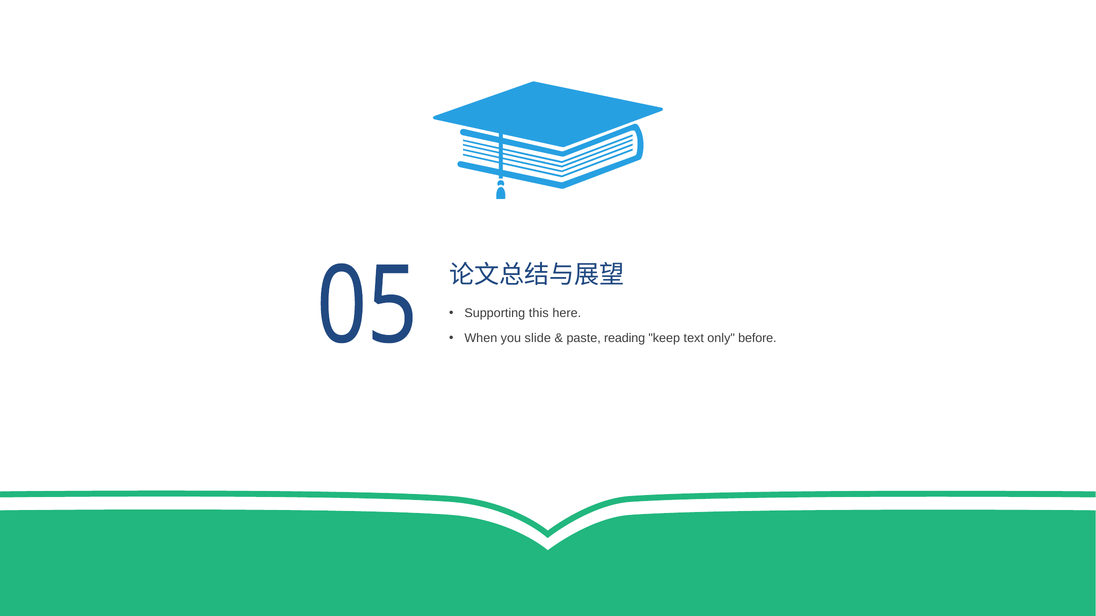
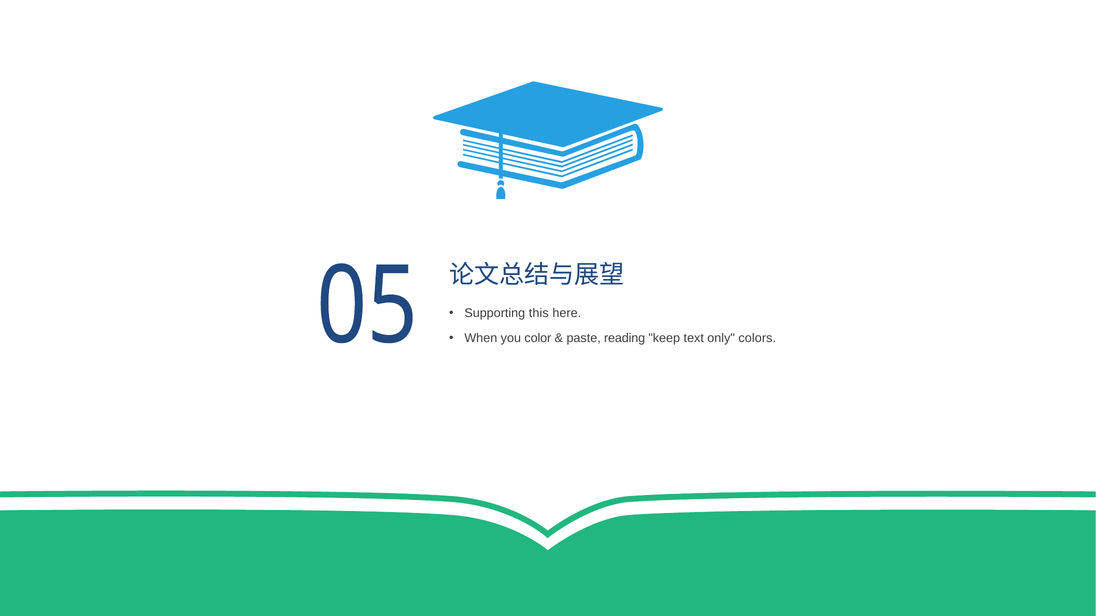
slide: slide -> color
before: before -> colors
